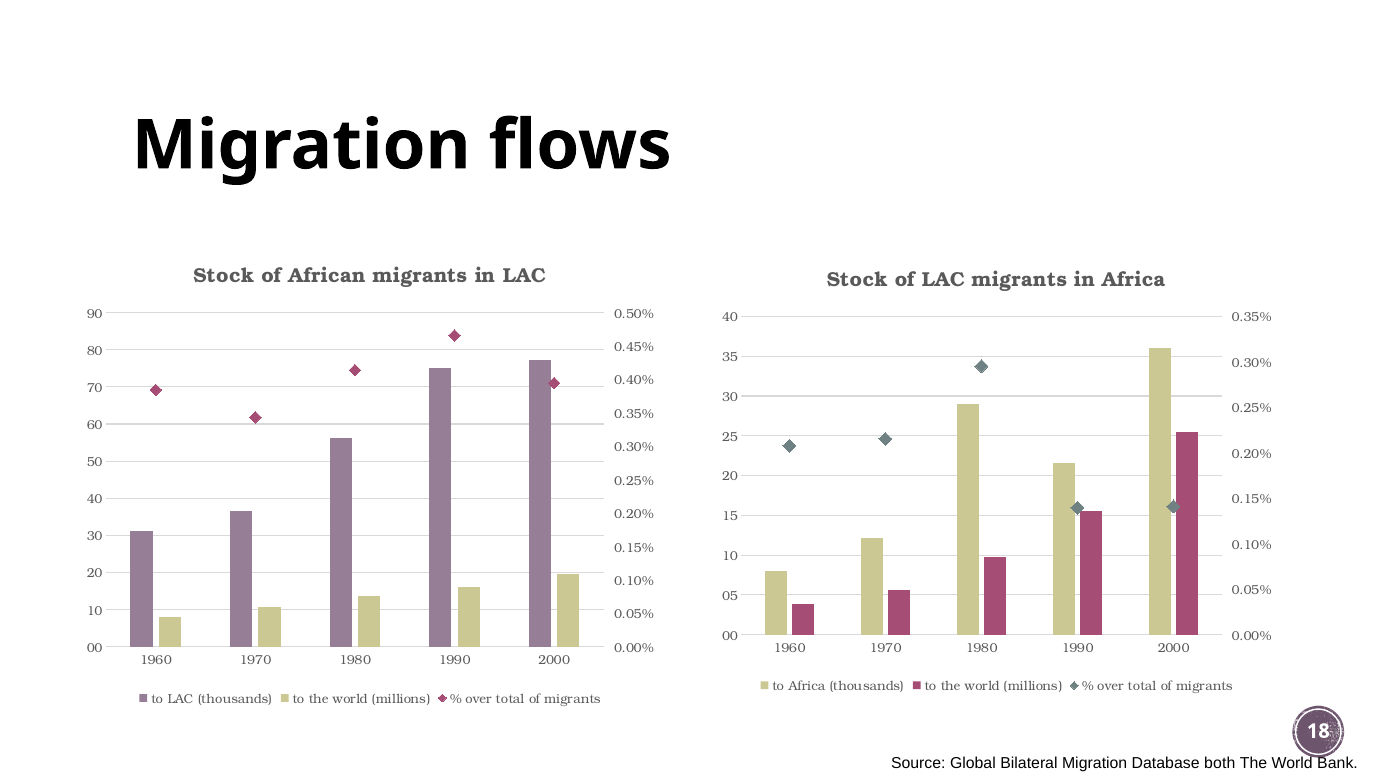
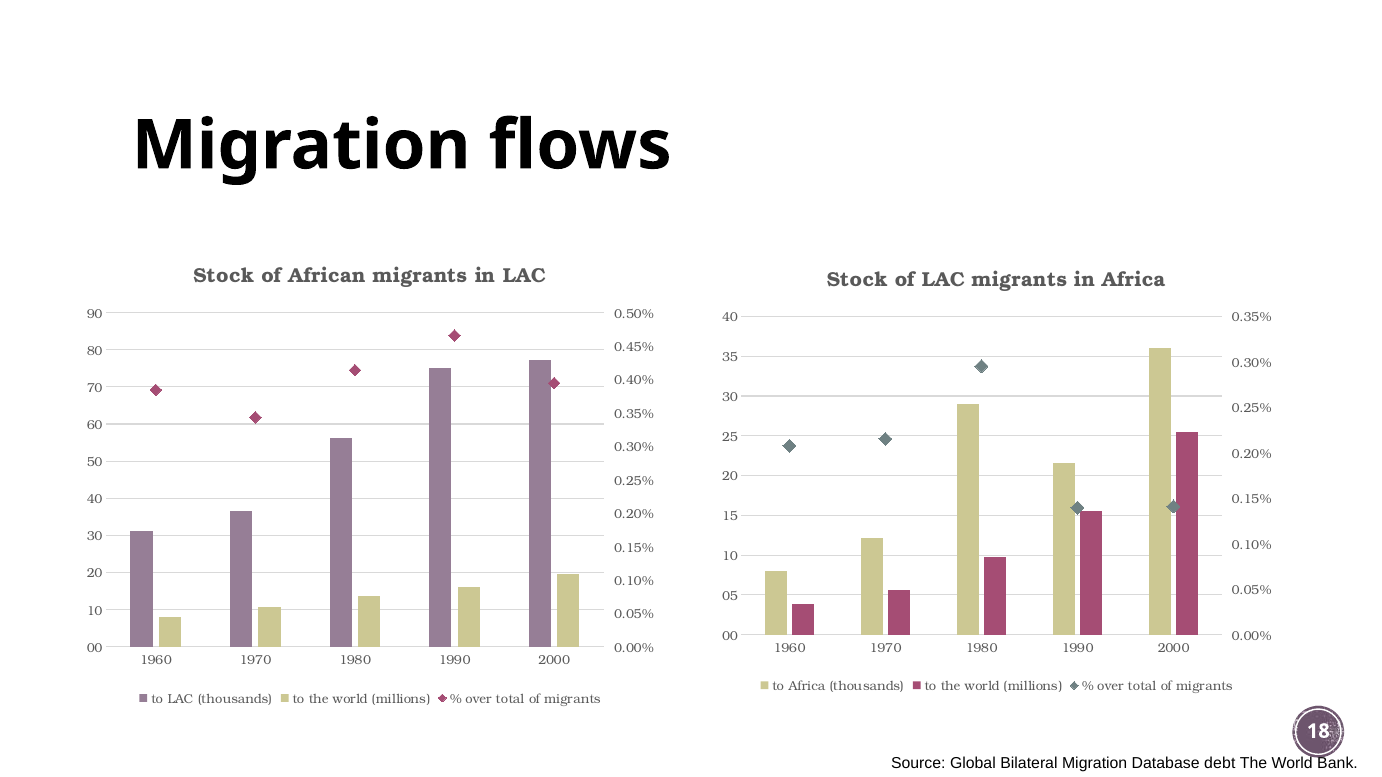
both: both -> debt
